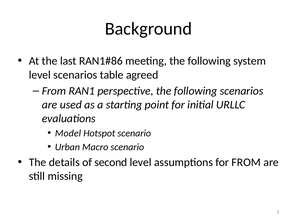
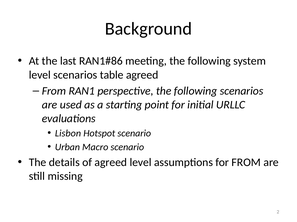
Model: Model -> Lisbon
of second: second -> agreed
